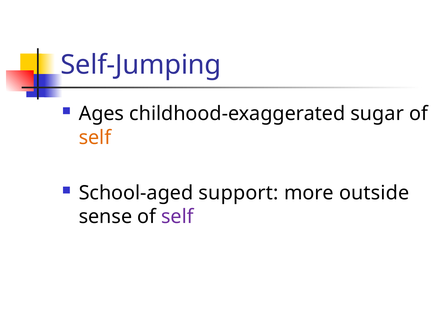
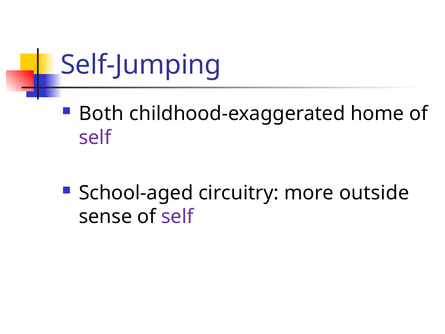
Ages: Ages -> Both
sugar: sugar -> home
self at (95, 137) colour: orange -> purple
support: support -> circuitry
